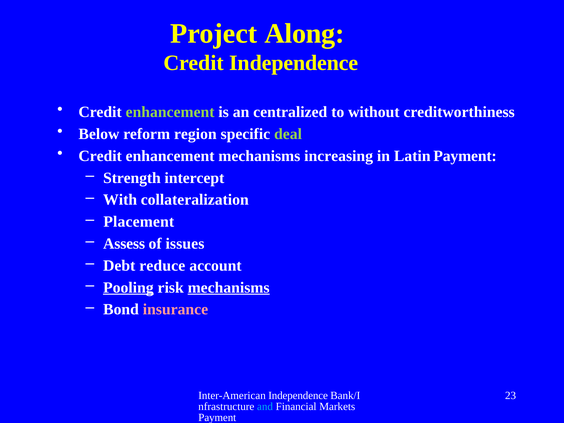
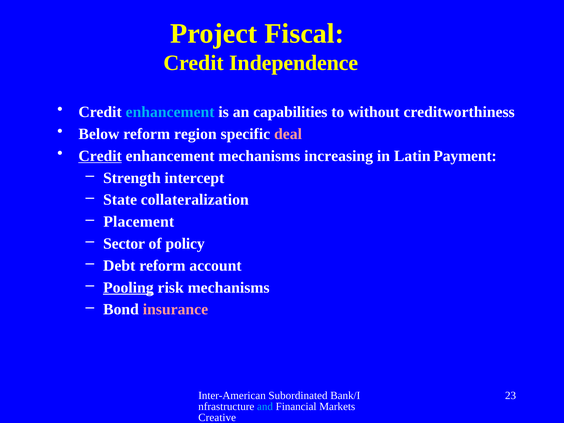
Along: Along -> Fiscal
enhancement at (170, 112) colour: light green -> light blue
centralized: centralized -> capabilities
deal colour: light green -> pink
Credit at (100, 156) underline: none -> present
With: With -> State
Assess: Assess -> Sector
issues: issues -> policy
Debt reduce: reduce -> reform
mechanisms at (229, 288) underline: present -> none
Inter-American Independence: Independence -> Subordinated
Payment at (217, 418): Payment -> Creative
